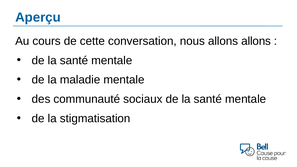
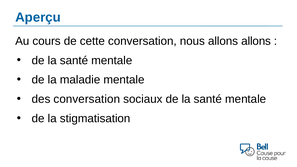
des communauté: communauté -> conversation
